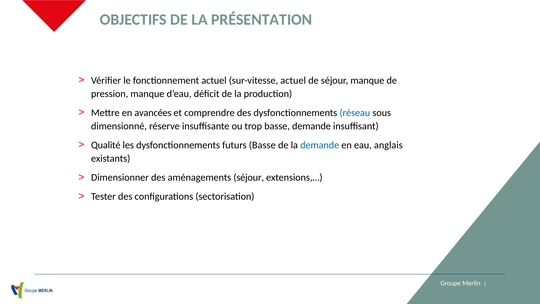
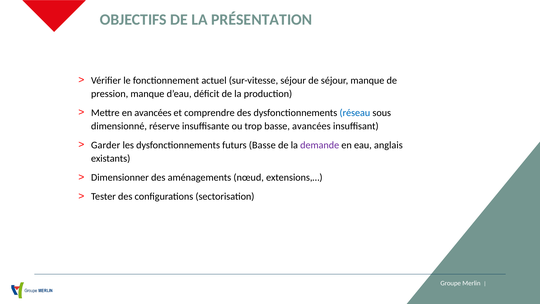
sur-vitesse actuel: actuel -> séjour
basse demande: demande -> avancées
Qualité: Qualité -> Garder
demande at (320, 145) colour: blue -> purple
aménagements séjour: séjour -> nœud
